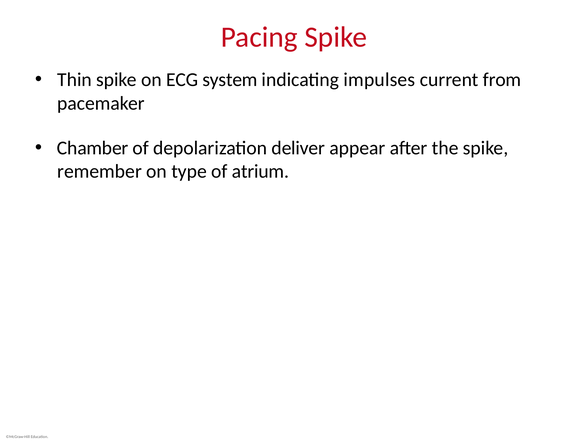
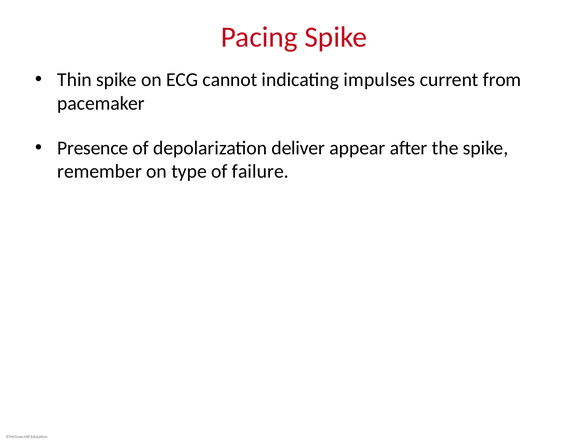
system: system -> cannot
Chamber: Chamber -> Presence
atrium: atrium -> failure
